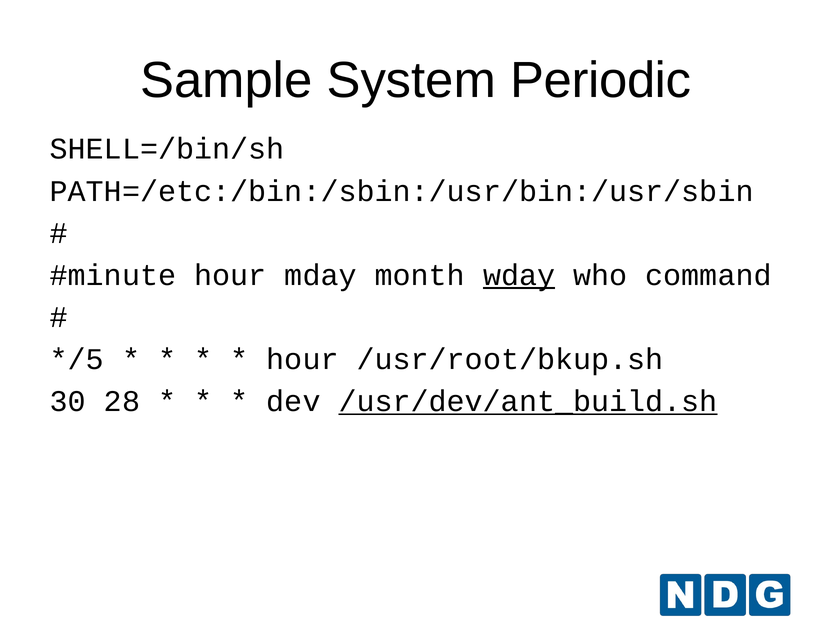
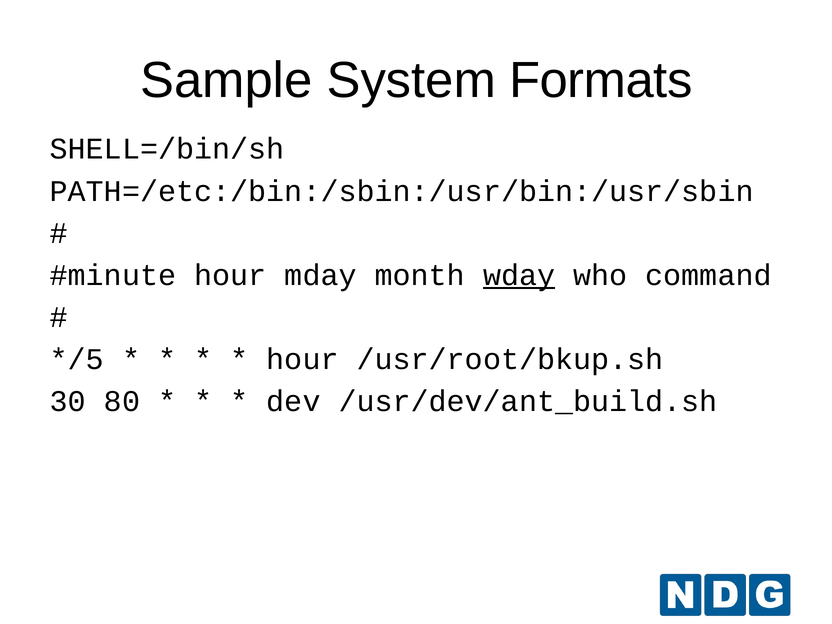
Periodic: Periodic -> Formats
28: 28 -> 80
/usr/dev/ant_build.sh underline: present -> none
